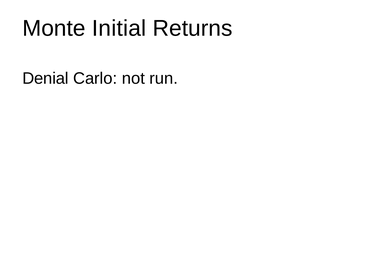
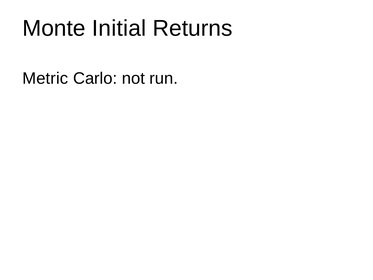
Denial: Denial -> Metric
